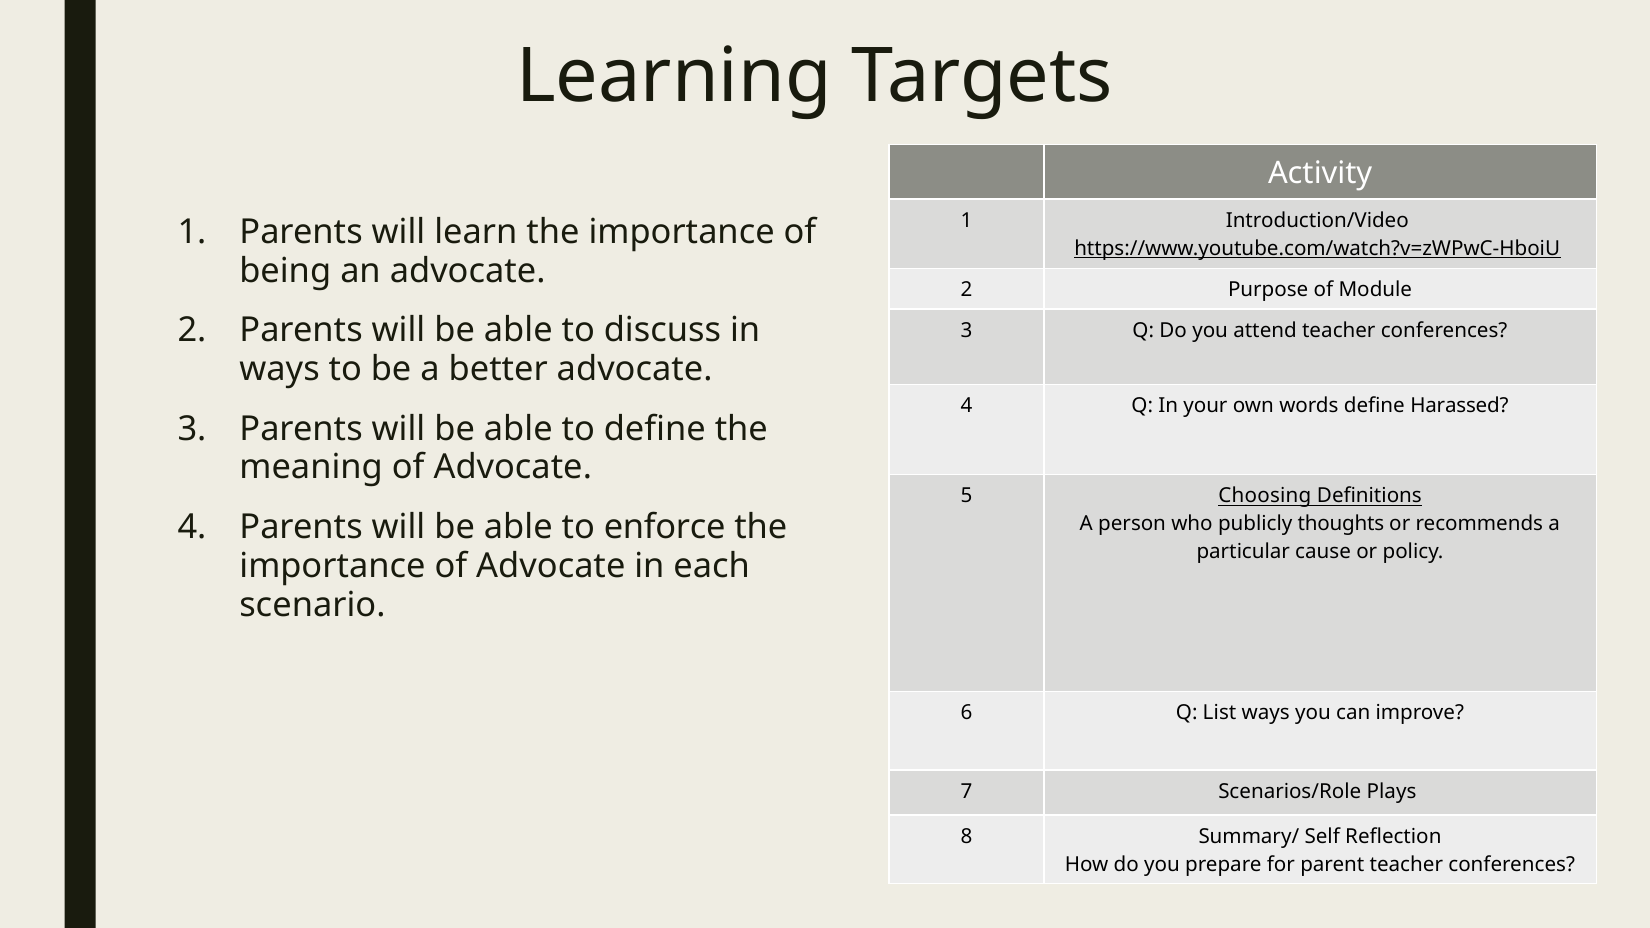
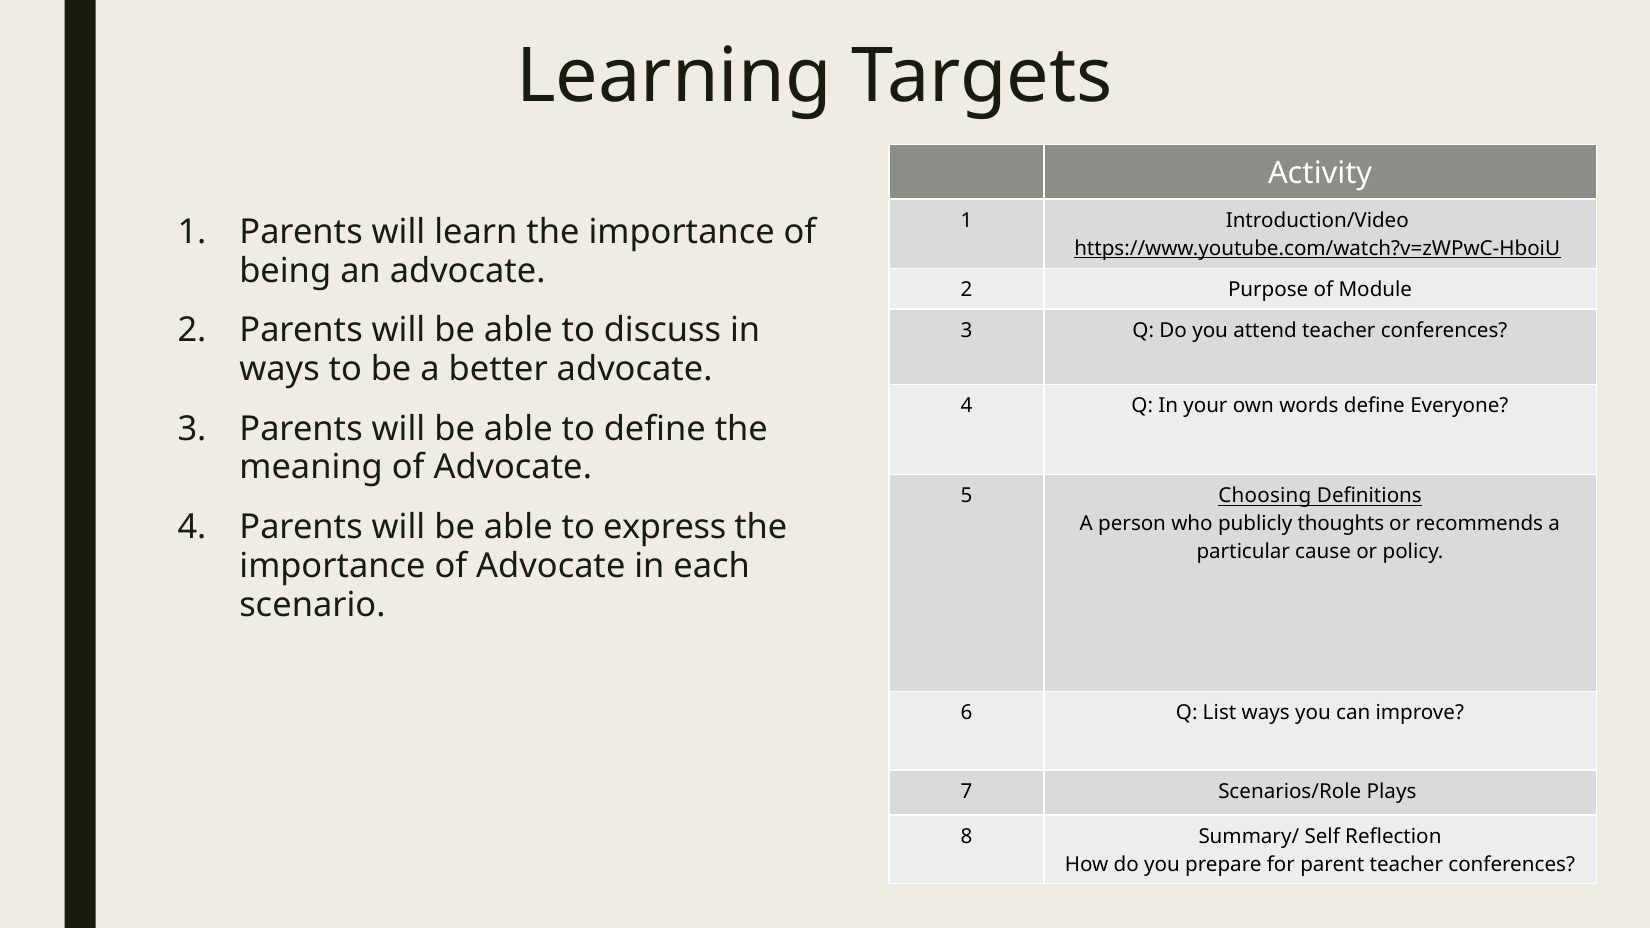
Harassed: Harassed -> Everyone
enforce: enforce -> express
